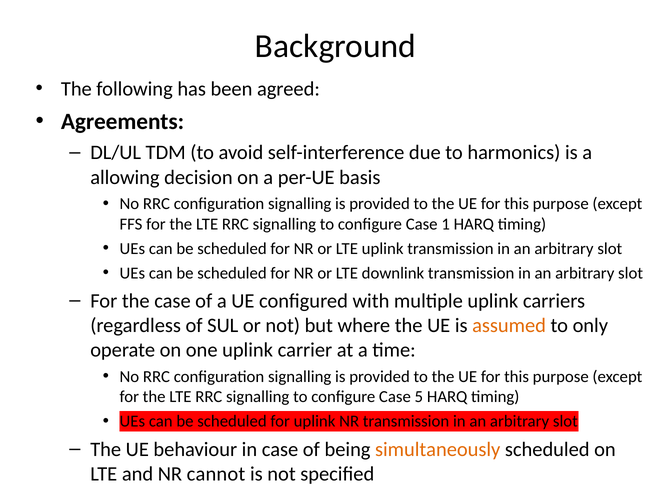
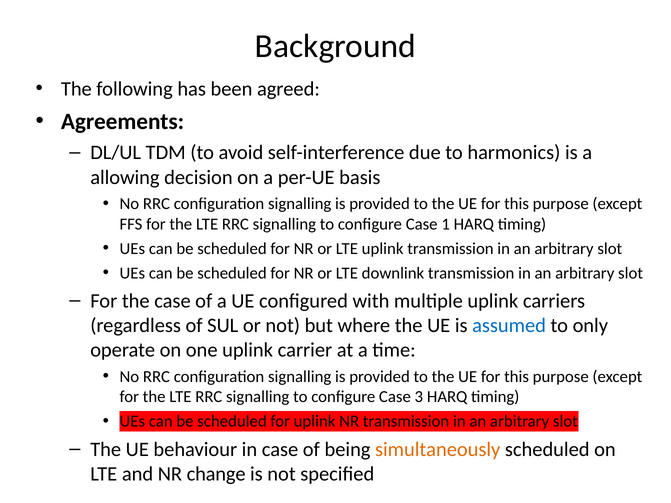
assumed colour: orange -> blue
5: 5 -> 3
cannot: cannot -> change
